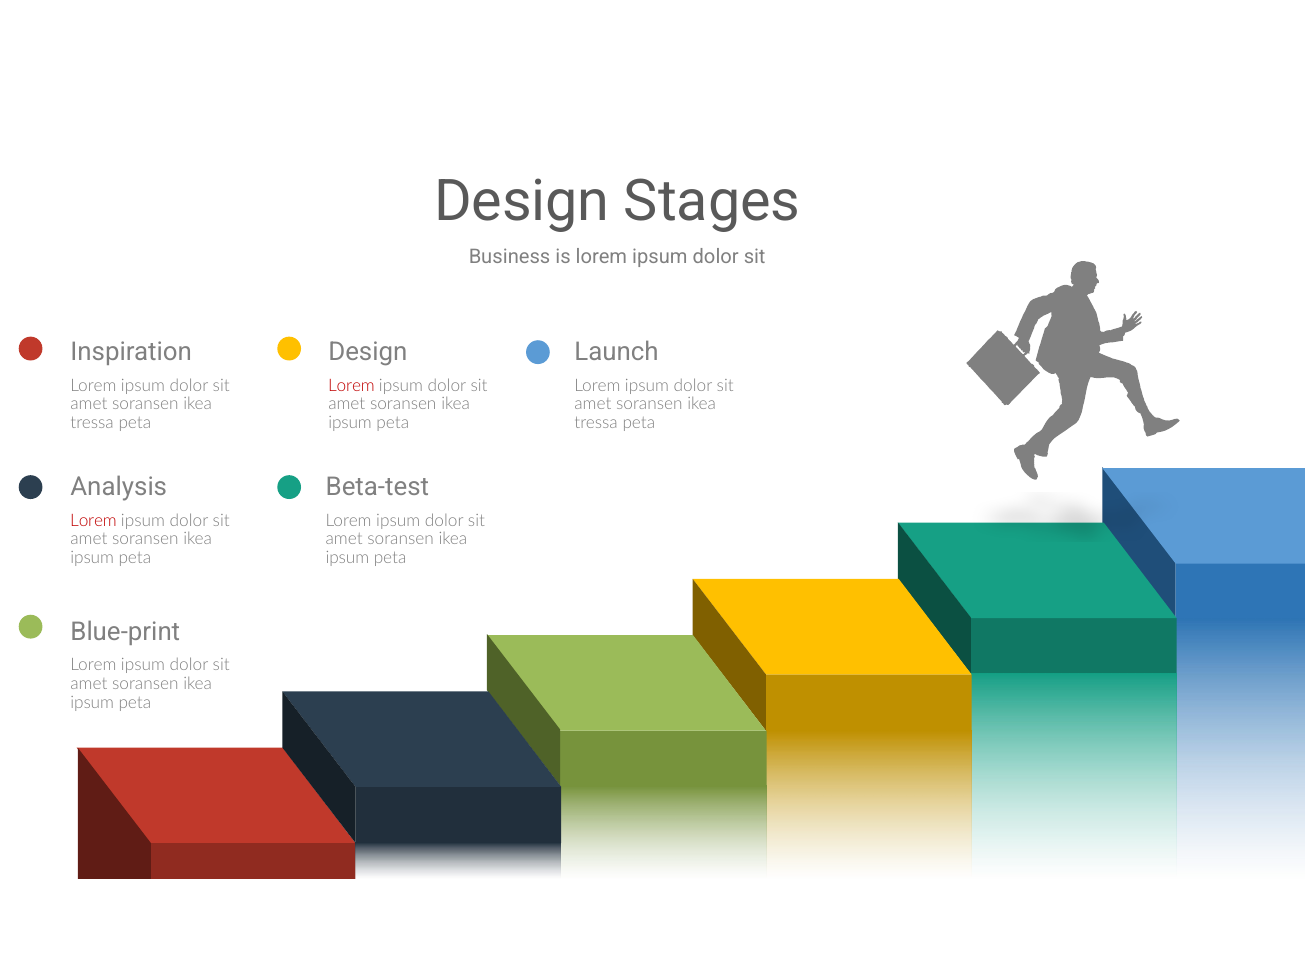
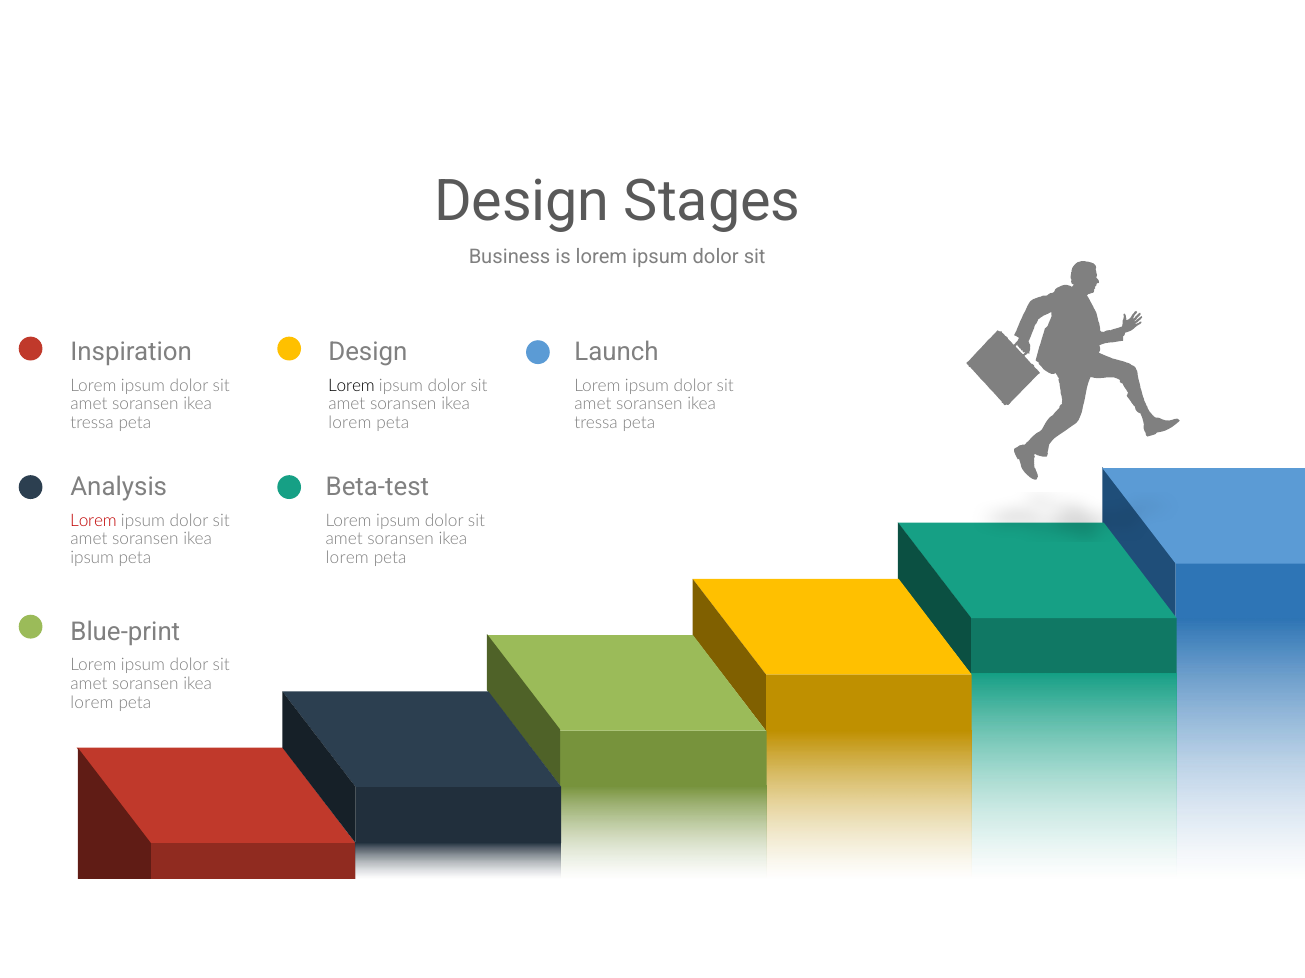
Lorem at (351, 386) colour: red -> black
ipsum at (350, 423): ipsum -> lorem
ipsum at (347, 558): ipsum -> lorem
ipsum at (92, 703): ipsum -> lorem
